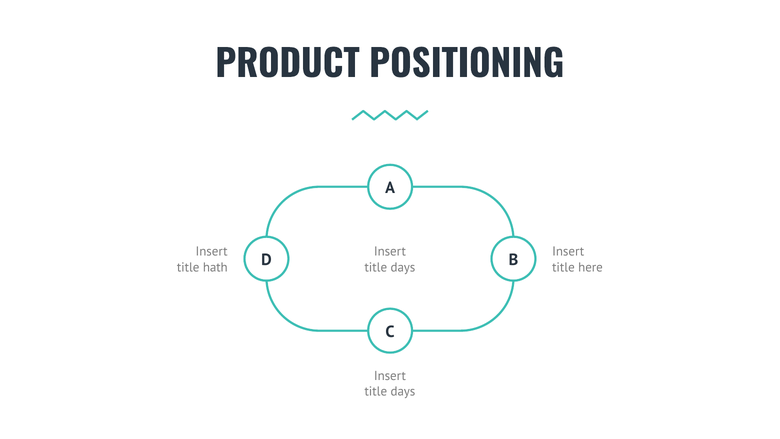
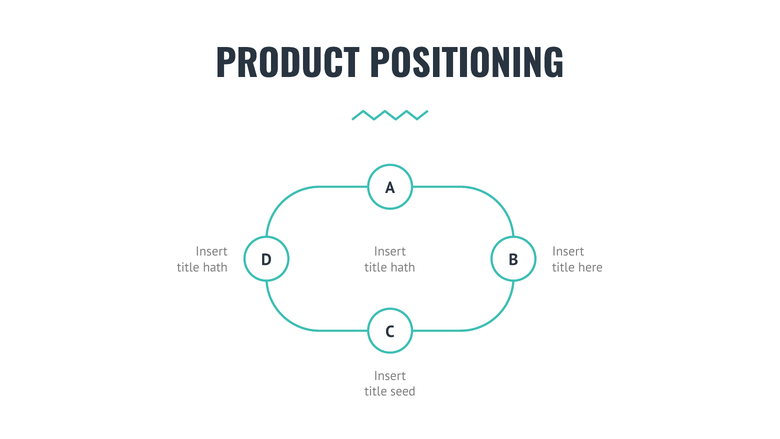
days at (403, 267): days -> hath
days at (403, 391): days -> seed
